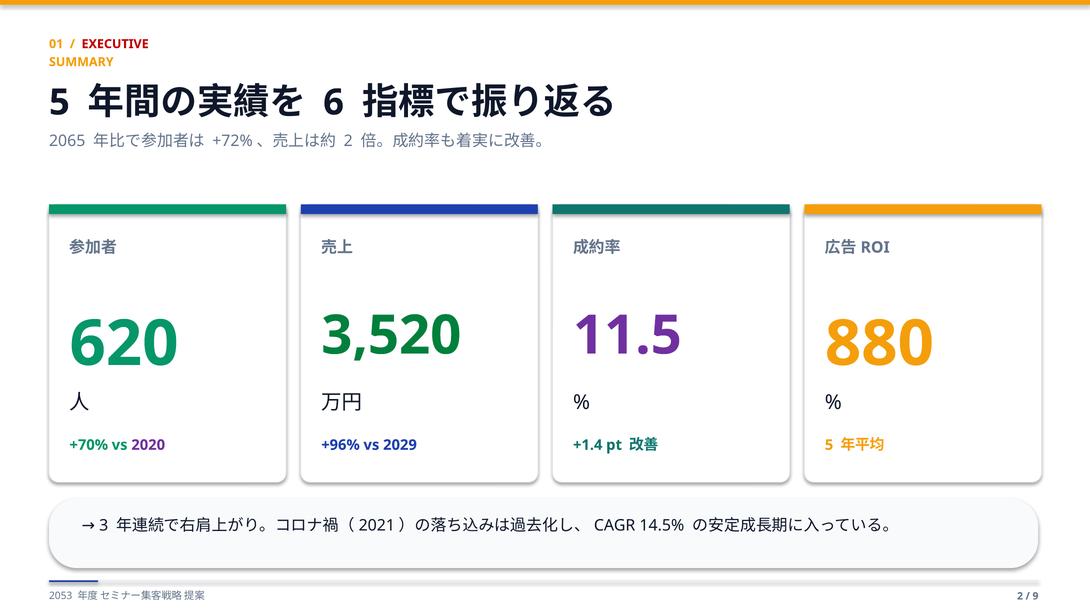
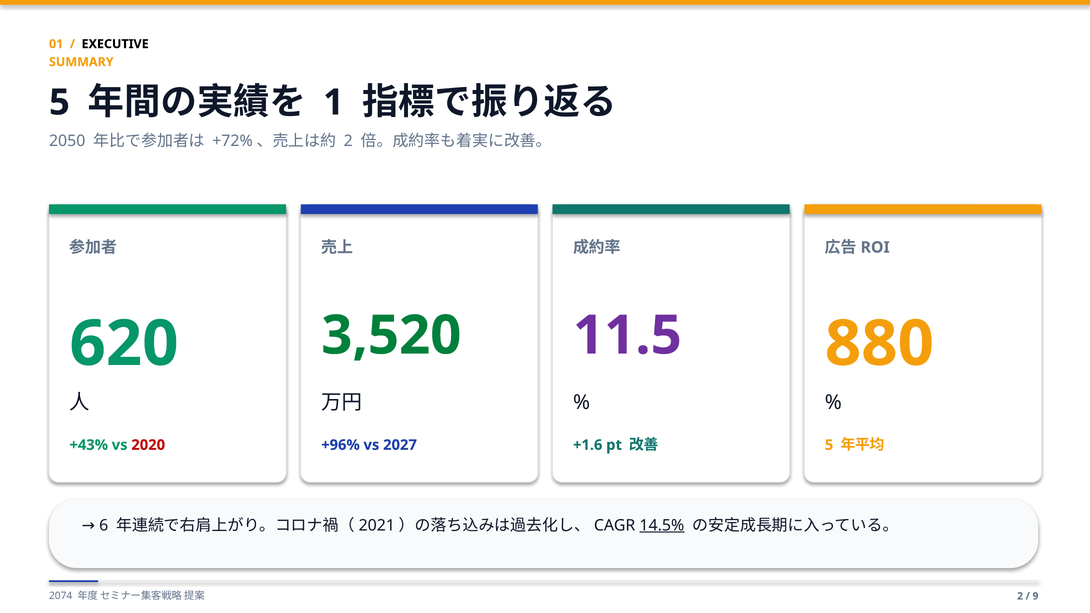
EXECUTIVE colour: red -> black
6: 6 -> 1
2065: 2065 -> 2050
+70%: +70% -> +43%
2020 colour: purple -> red
2029: 2029 -> 2027
+1.4: +1.4 -> +1.6
3: 3 -> 6
14.5% underline: none -> present
2053: 2053 -> 2074
